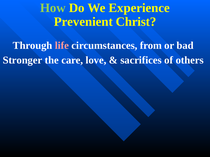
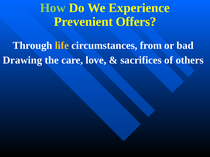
Christ: Christ -> Offers
life colour: pink -> yellow
Stronger: Stronger -> Drawing
